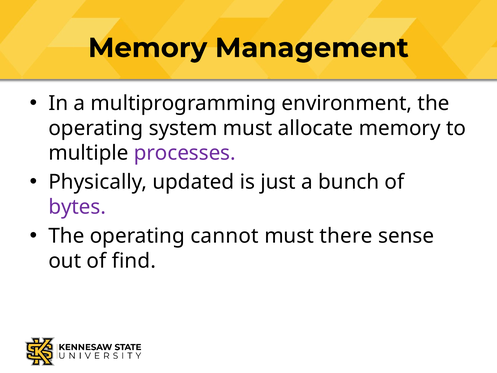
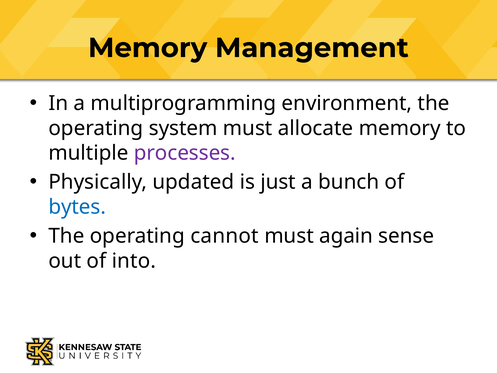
bytes colour: purple -> blue
there: there -> again
find: find -> into
